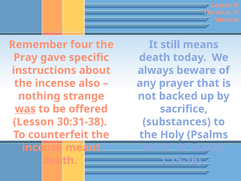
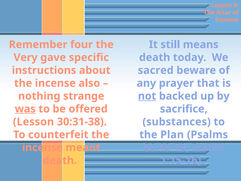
Pray: Pray -> Very
always: always -> sacred
not underline: none -> present
Holy: Holy -> Plan
